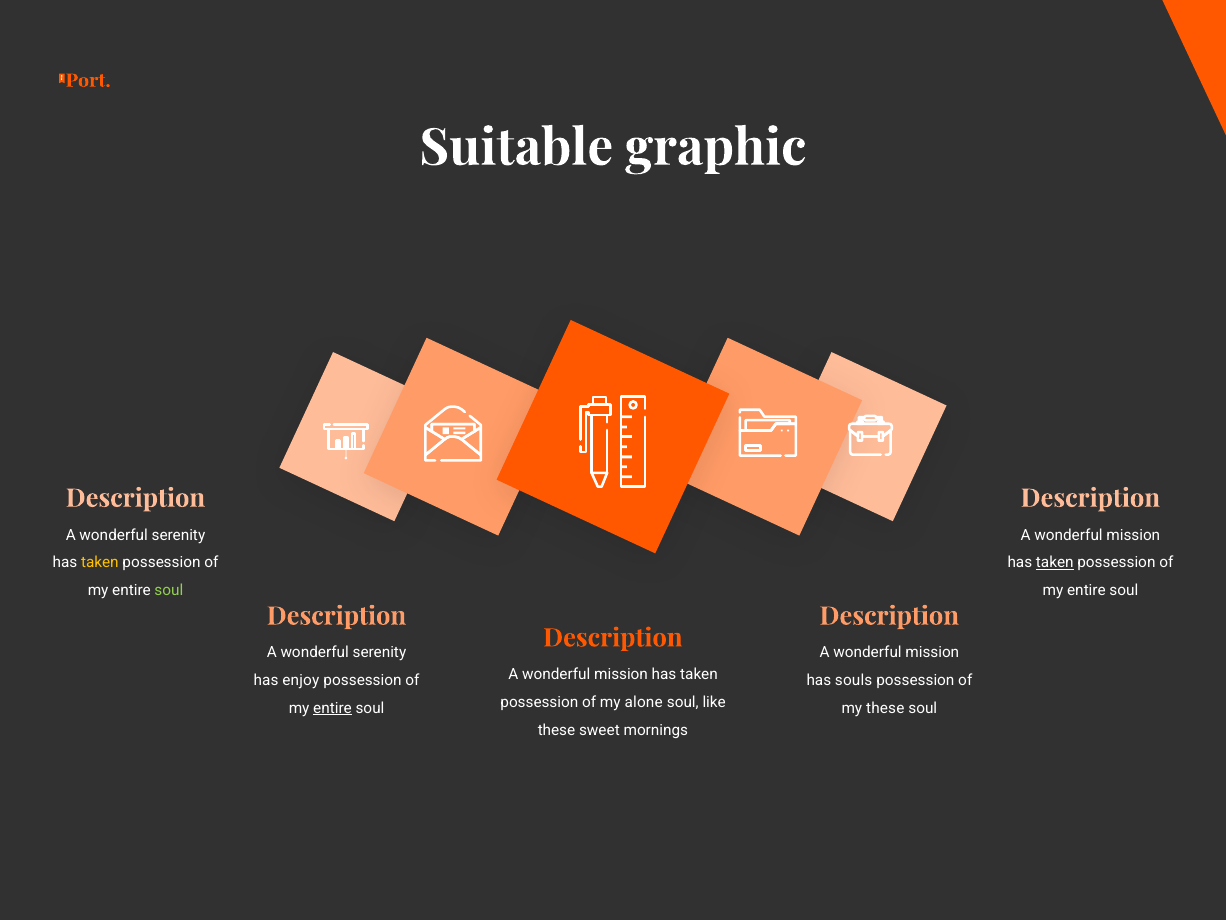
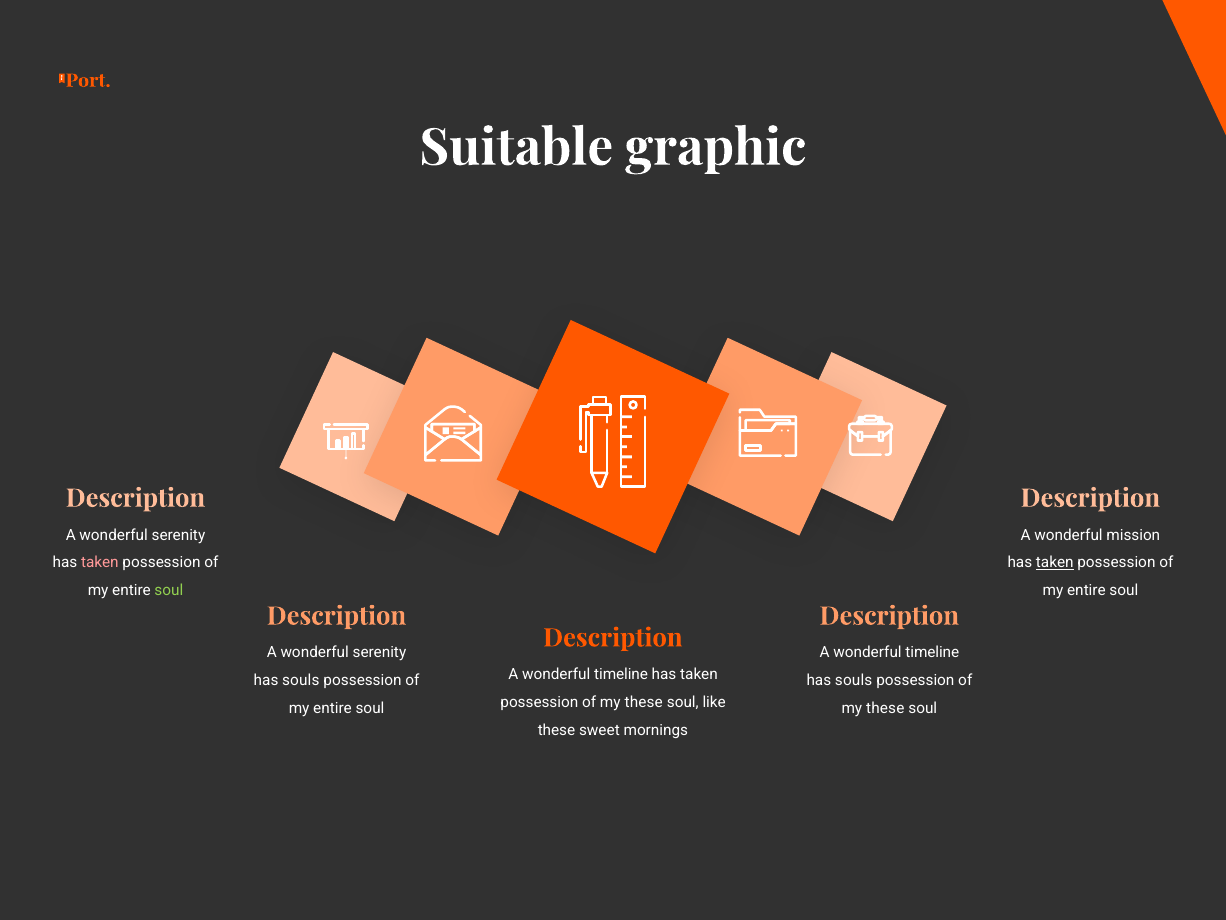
taken at (100, 562) colour: yellow -> pink
mission at (932, 653): mission -> timeline
mission at (621, 674): mission -> timeline
enjoy at (301, 680): enjoy -> souls
alone at (644, 702): alone -> these
entire at (333, 708) underline: present -> none
